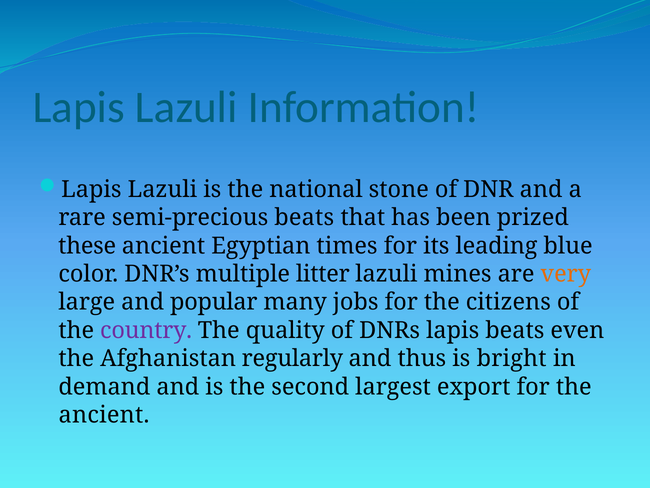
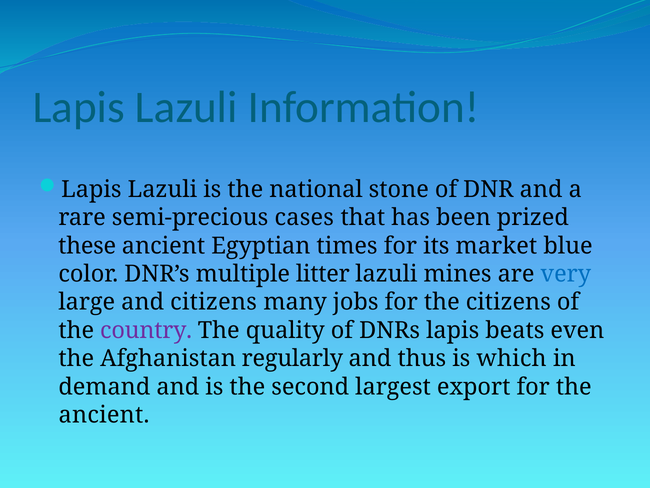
semi-precious beats: beats -> cases
leading: leading -> market
very colour: orange -> blue
and popular: popular -> citizens
bright: bright -> which
